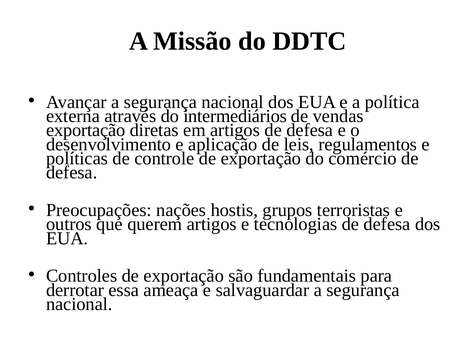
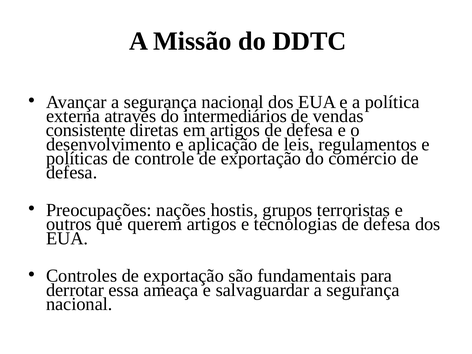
exportação at (86, 130): exportação -> consistente
